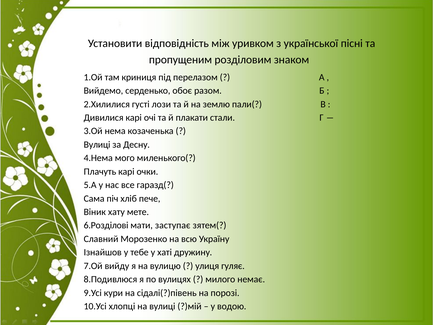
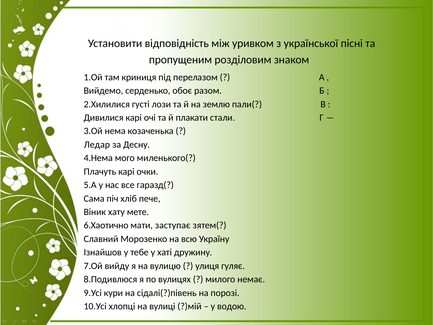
Вулиці at (97, 145): Вулиці -> Ледар
6.Розділові: 6.Розділові -> 6.Хаотично
